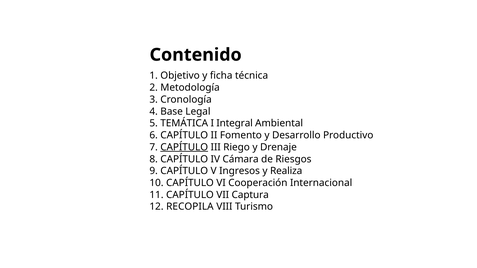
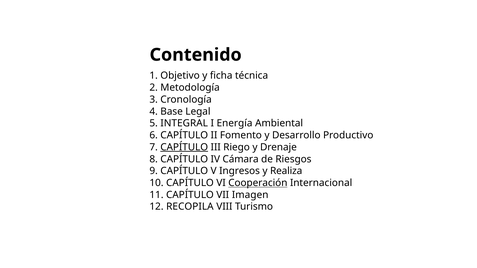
TEMÁTICA: TEMÁTICA -> INTEGRAL
Integral: Integral -> Energía
Cooperación underline: none -> present
Captura: Captura -> Imagen
